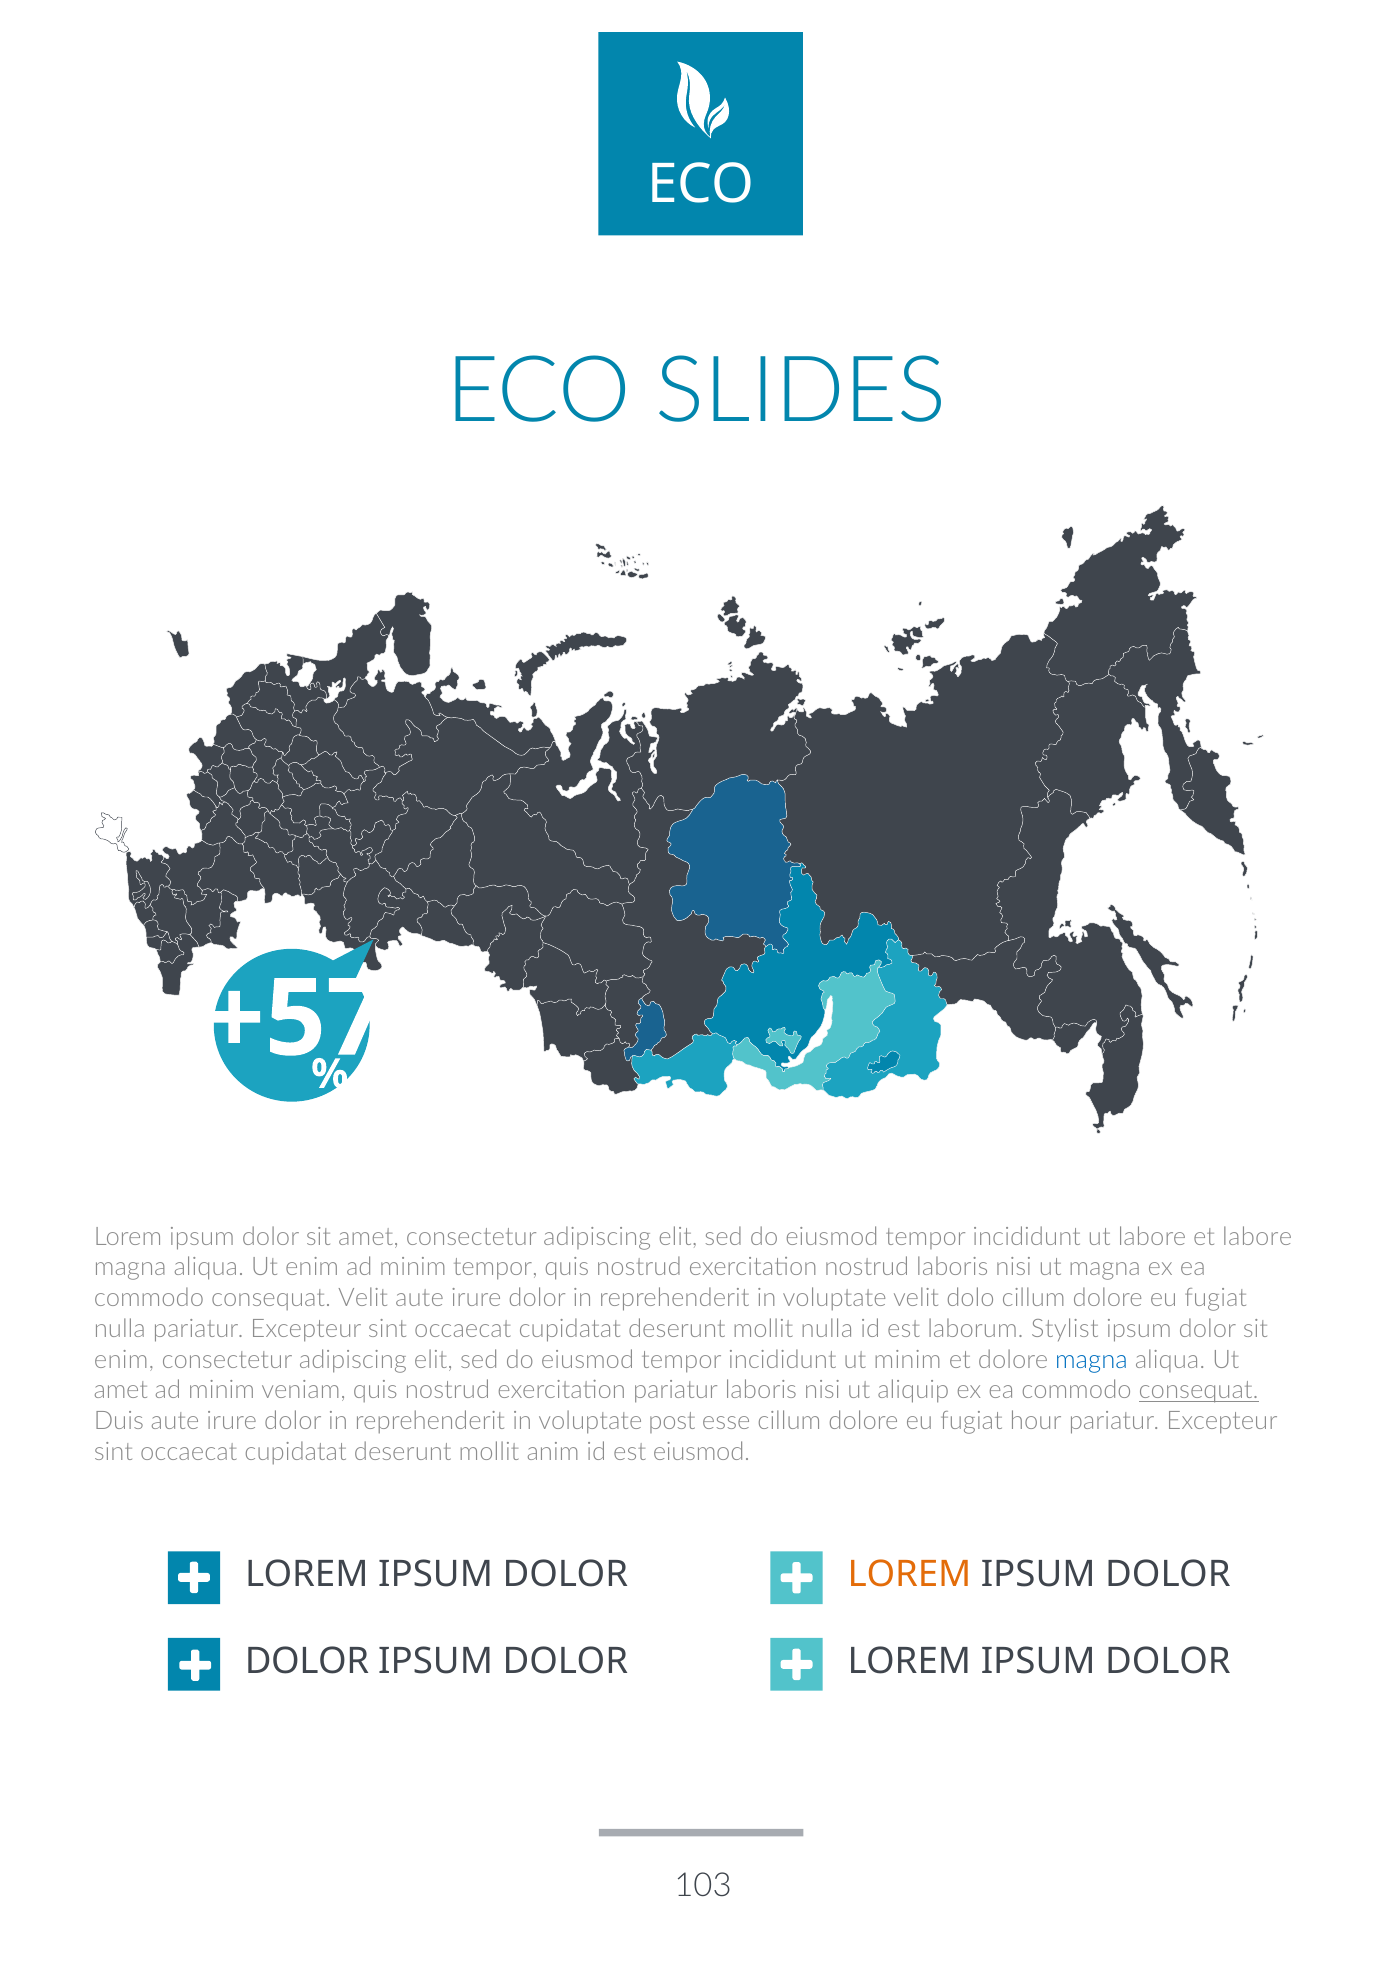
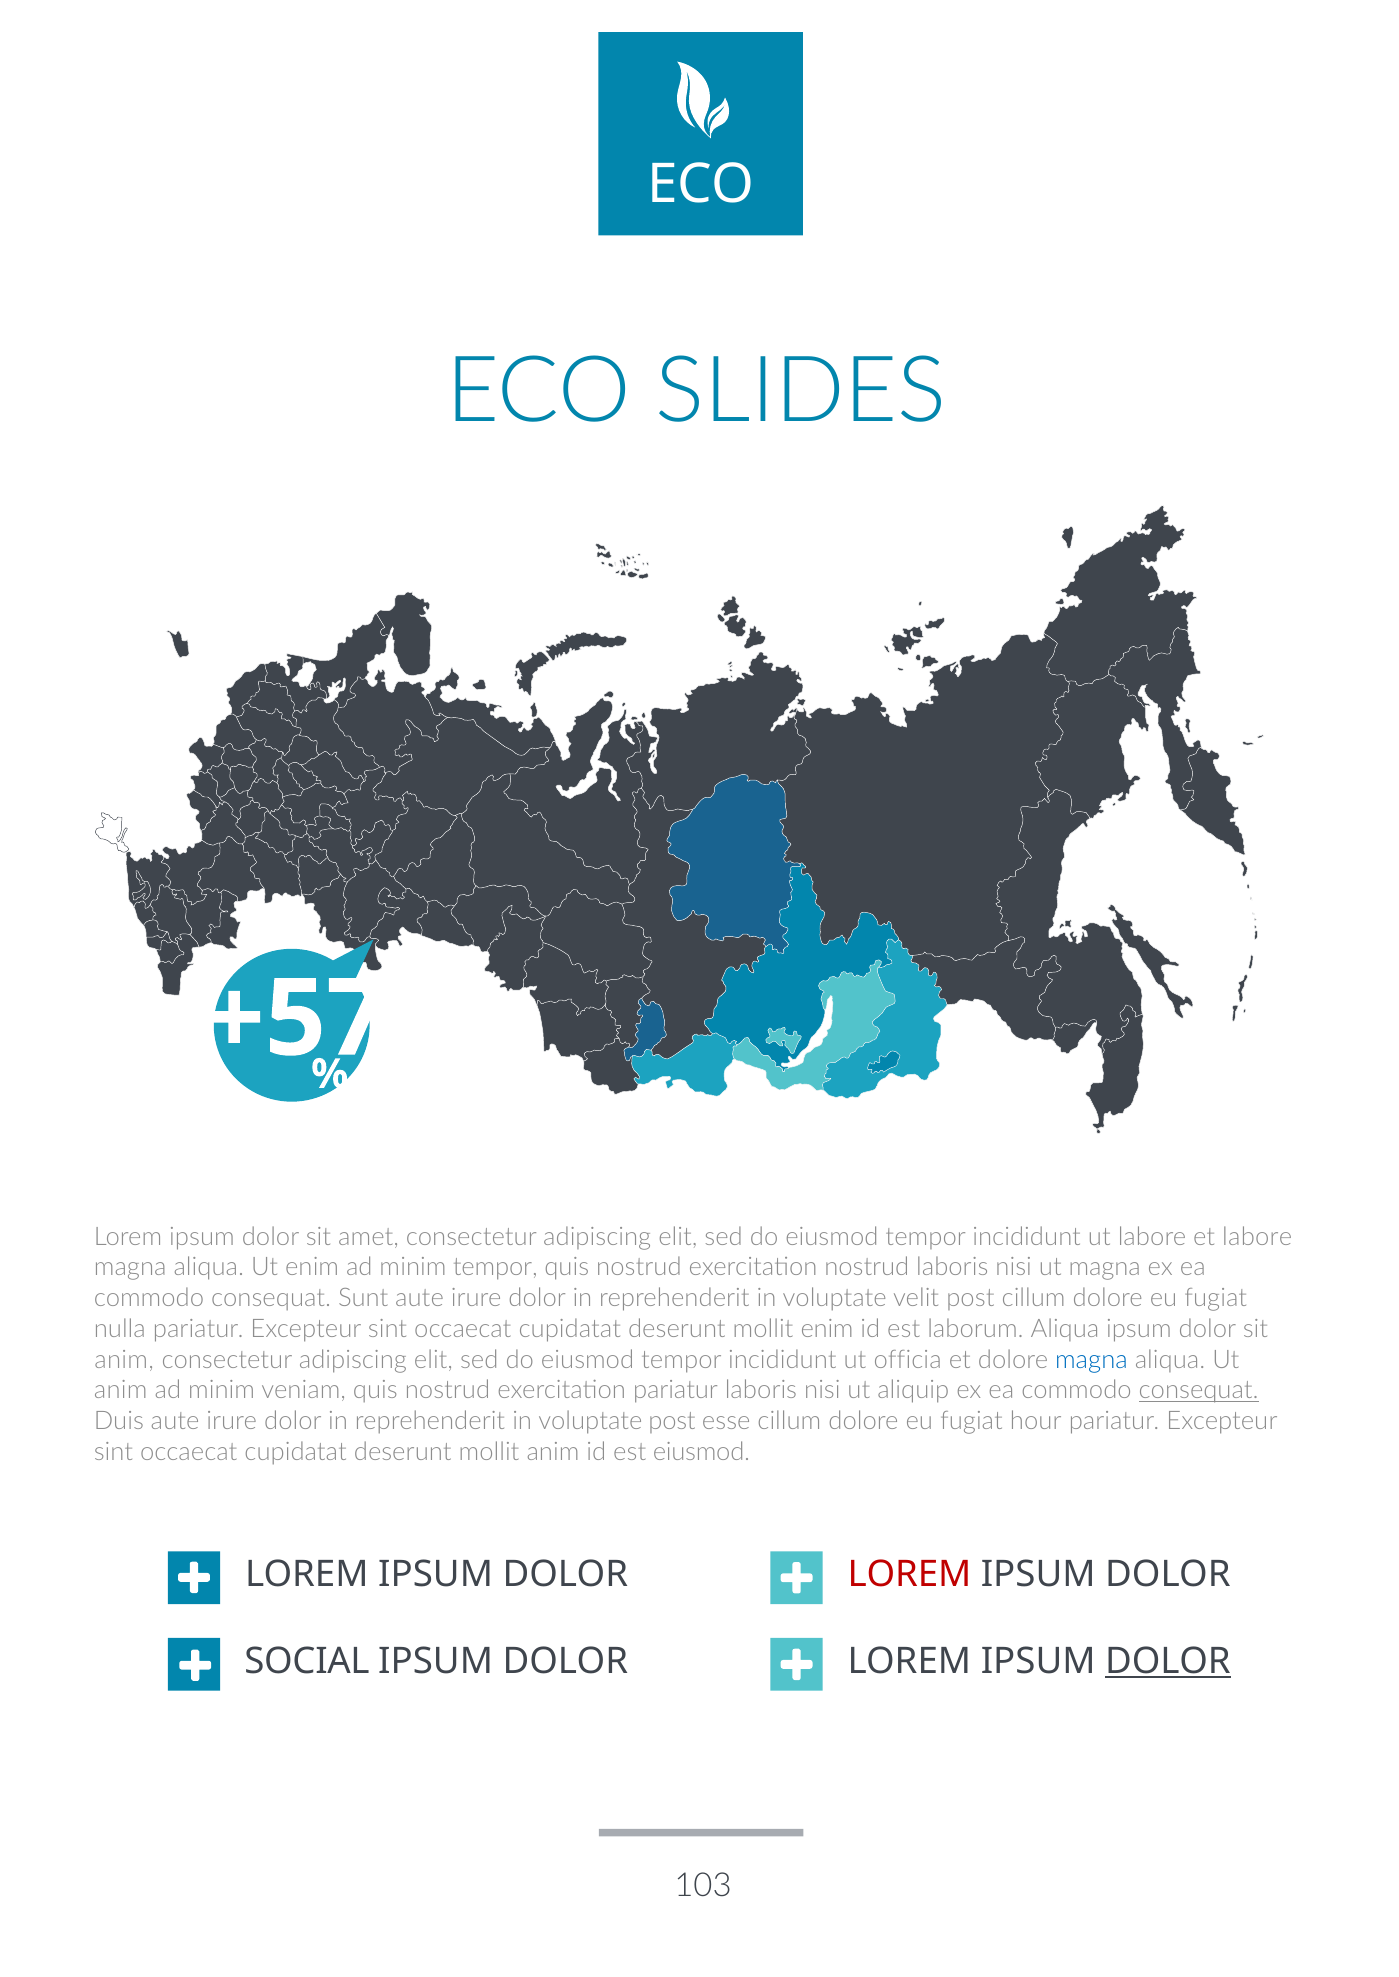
consequat Velit: Velit -> Sunt
velit dolo: dolo -> post
mollit nulla: nulla -> enim
laborum Stylist: Stylist -> Aliqua
enim at (124, 1360): enim -> anim
ut minim: minim -> officia
amet at (121, 1391): amet -> anim
LOREM at (909, 1575) colour: orange -> red
DOLOR at (307, 1662): DOLOR -> SOCIAL
DOLOR at (1168, 1662) underline: none -> present
